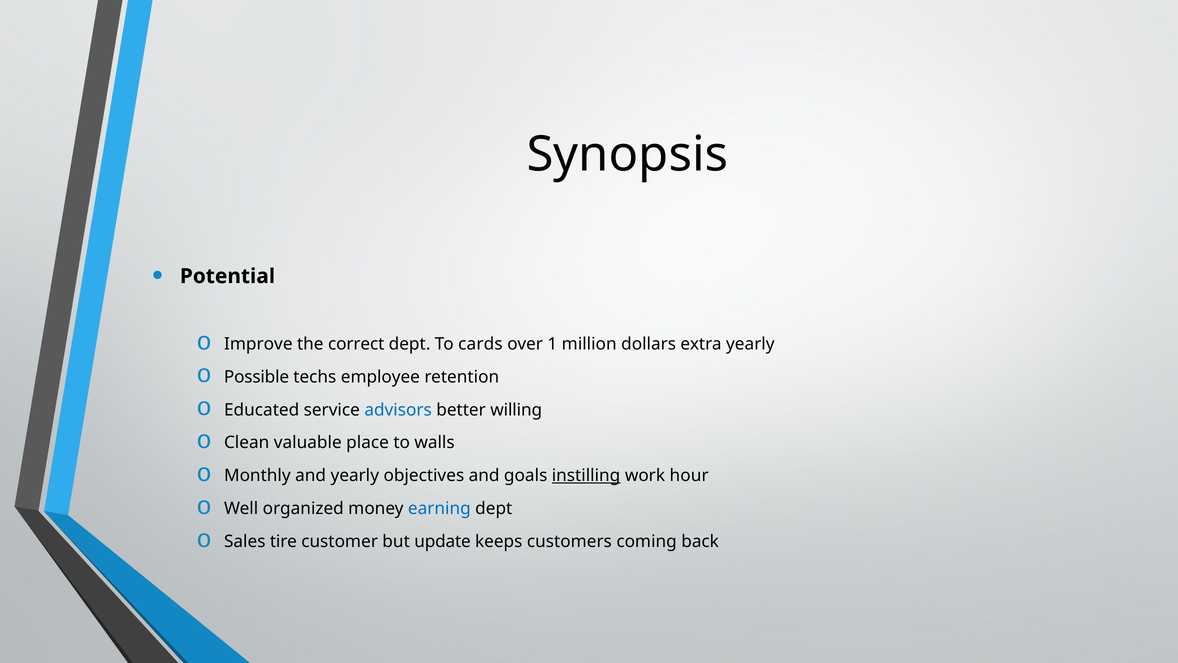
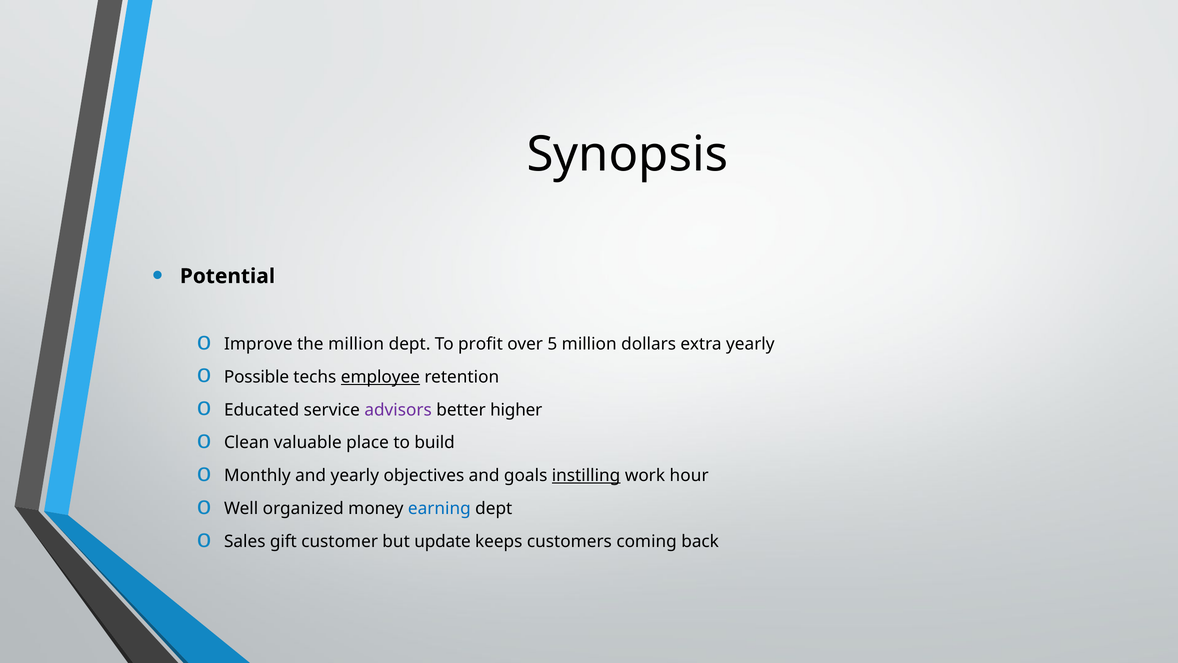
the correct: correct -> million
cards: cards -> profit
1: 1 -> 5
employee underline: none -> present
advisors colour: blue -> purple
willing: willing -> higher
walls: walls -> build
tire: tire -> gift
